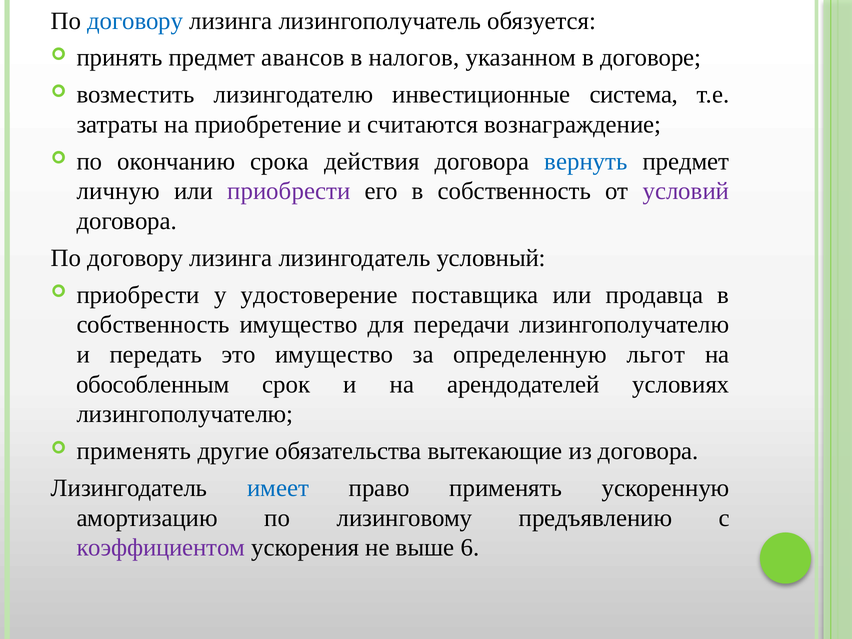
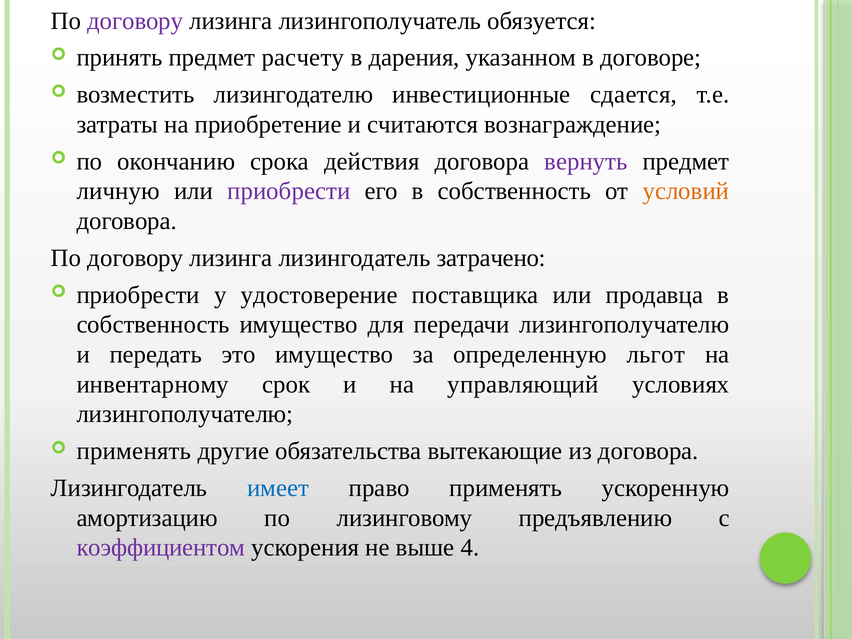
договору at (135, 21) colour: blue -> purple
авансов: авансов -> расчету
налогов: налогов -> дарения
система: система -> сдается
вернуть colour: blue -> purple
условий colour: purple -> orange
условный: условный -> затрачено
обособленным: обособленным -> инвентарному
арендодателей: арендодателей -> управляющий
6: 6 -> 4
